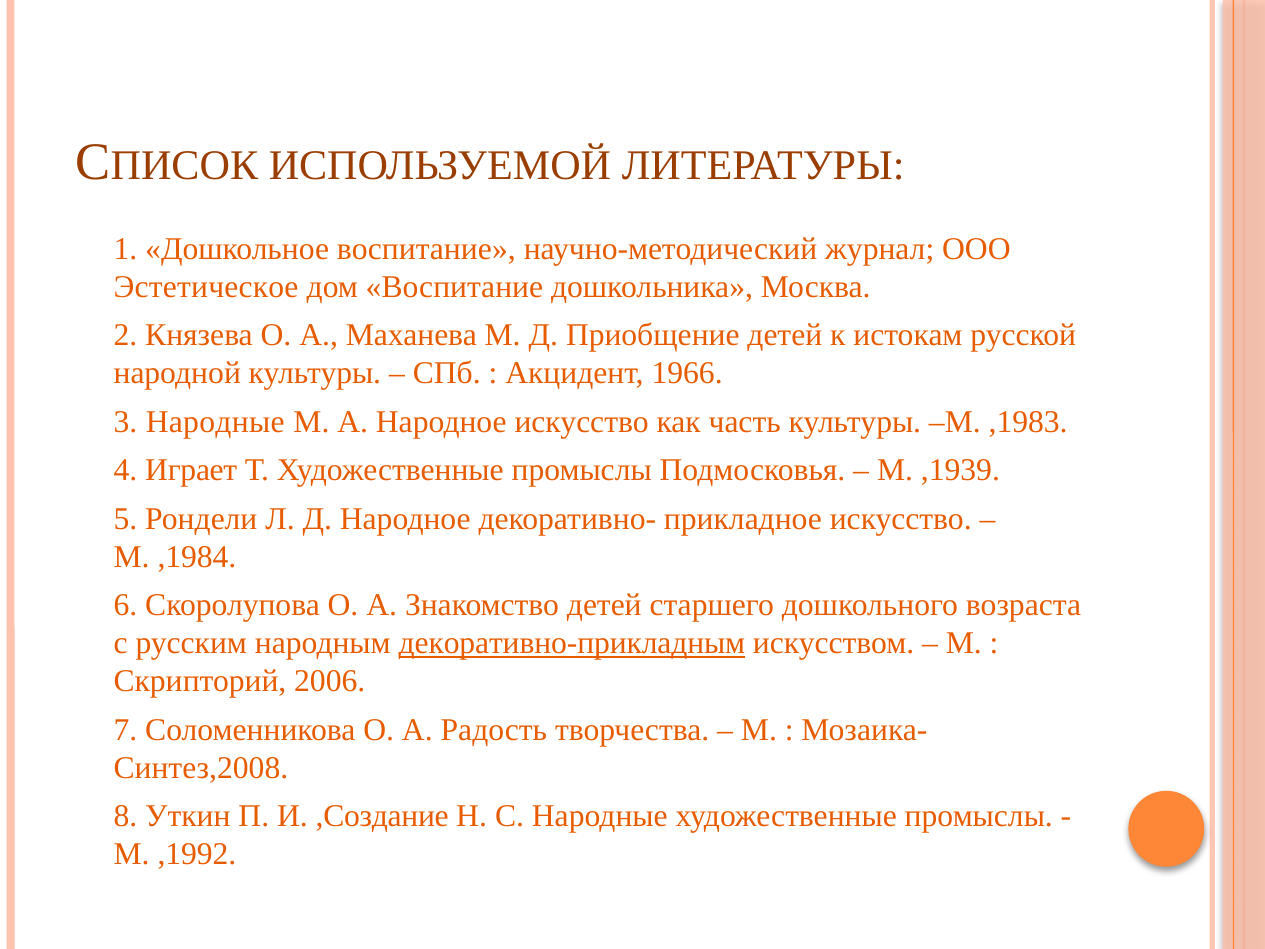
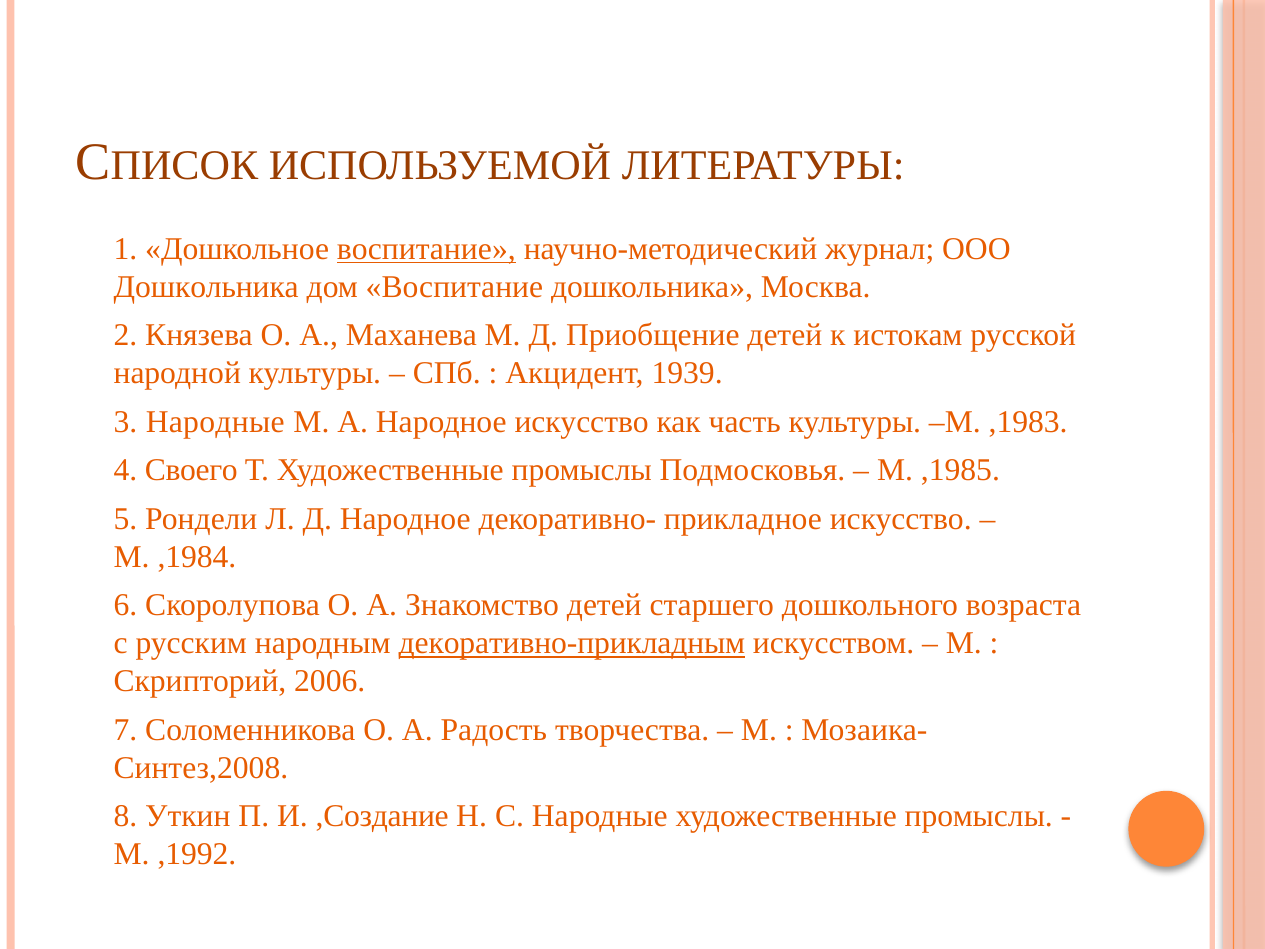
воспитание at (426, 249) underline: none -> present
Эстетическое at (206, 287): Эстетическое -> Дошкольника
1966: 1966 -> 1939
Играет: Играет -> Своего
,1939: ,1939 -> ,1985
